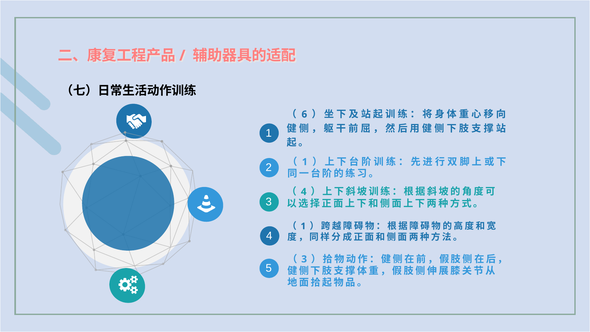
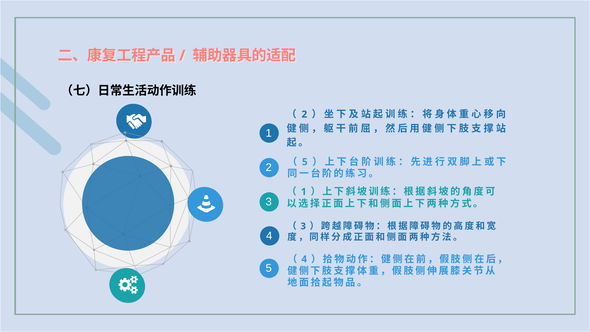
6 at (304, 114): 6 -> 2
1 at (305, 162): 1 -> 5
4 at (304, 192): 4 -> 1
1 at (303, 226): 1 -> 3
3 at (304, 259): 3 -> 4
